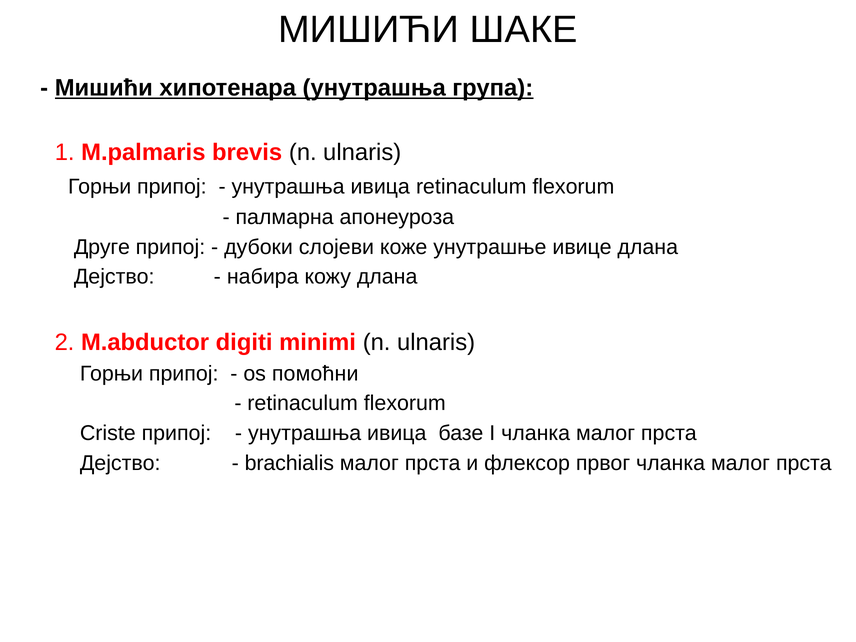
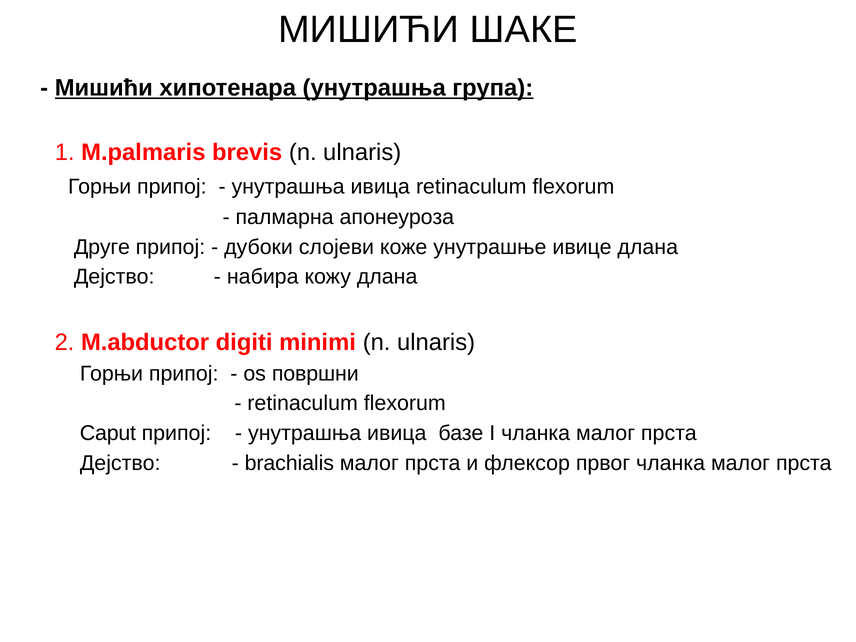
помоћни: помоћни -> површни
Criste: Criste -> Caput
